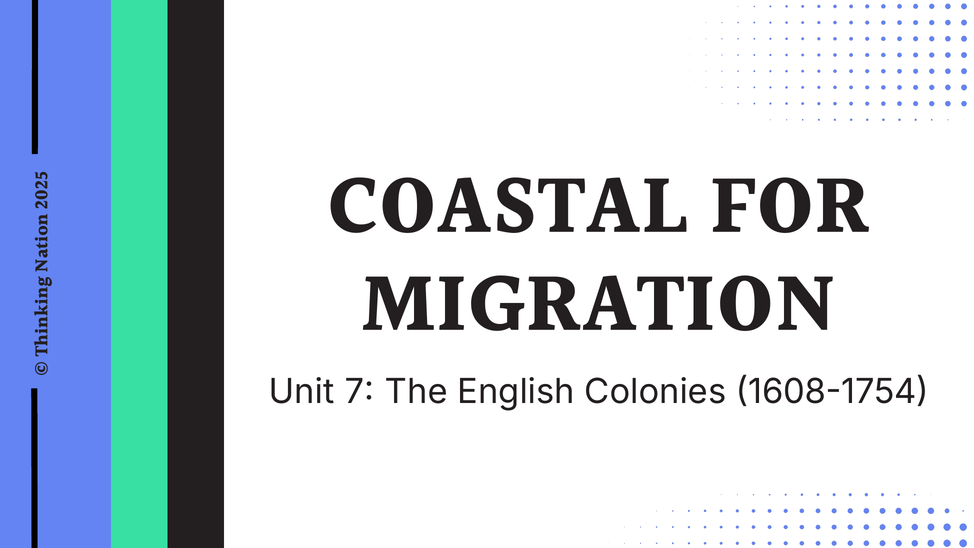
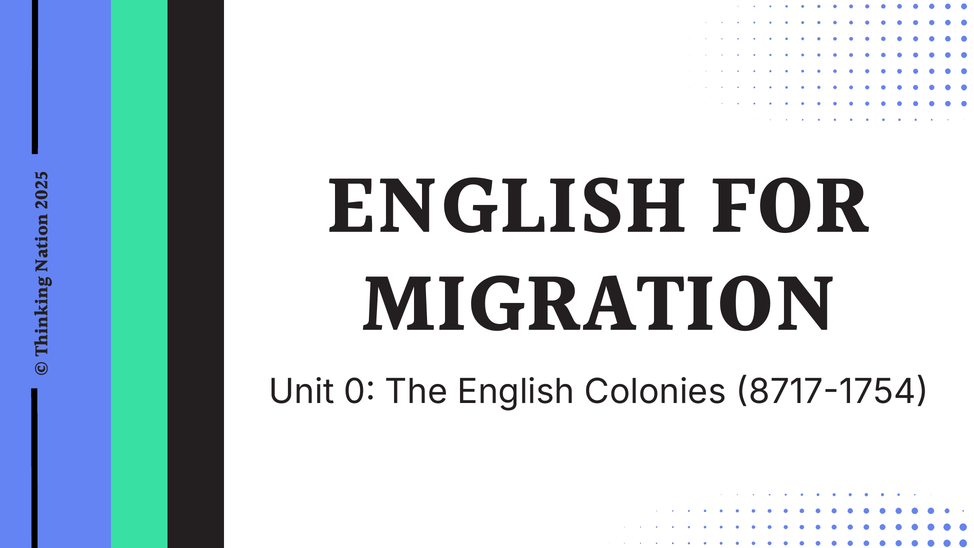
COASTAL at (507, 209): COASTAL -> ENGLISH
Unit 7: 7 -> 0
1608-1754: 1608-1754 -> 8717-1754
